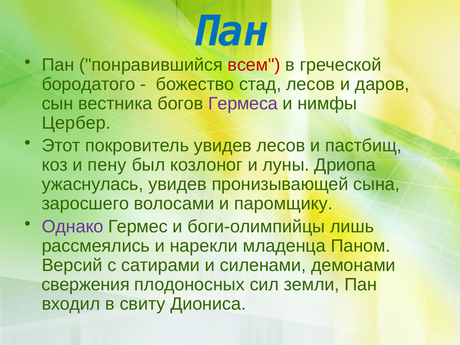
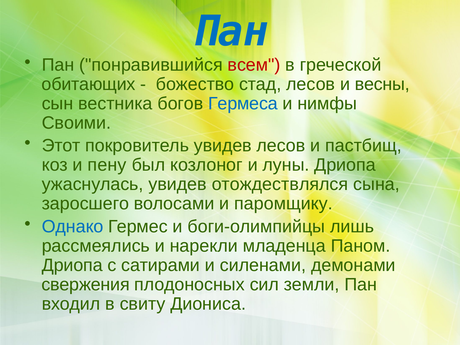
бородатого: бородатого -> обитающих
даров: даров -> весны
Гермеса colour: purple -> blue
Цербер: Цербер -> Своими
пронизывающей: пронизывающей -> отождествлялся
Однако colour: purple -> blue
Версий at (72, 265): Версий -> Дриопа
